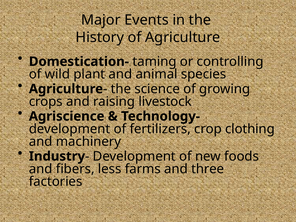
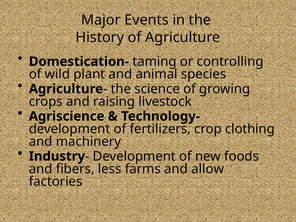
three: three -> allow
